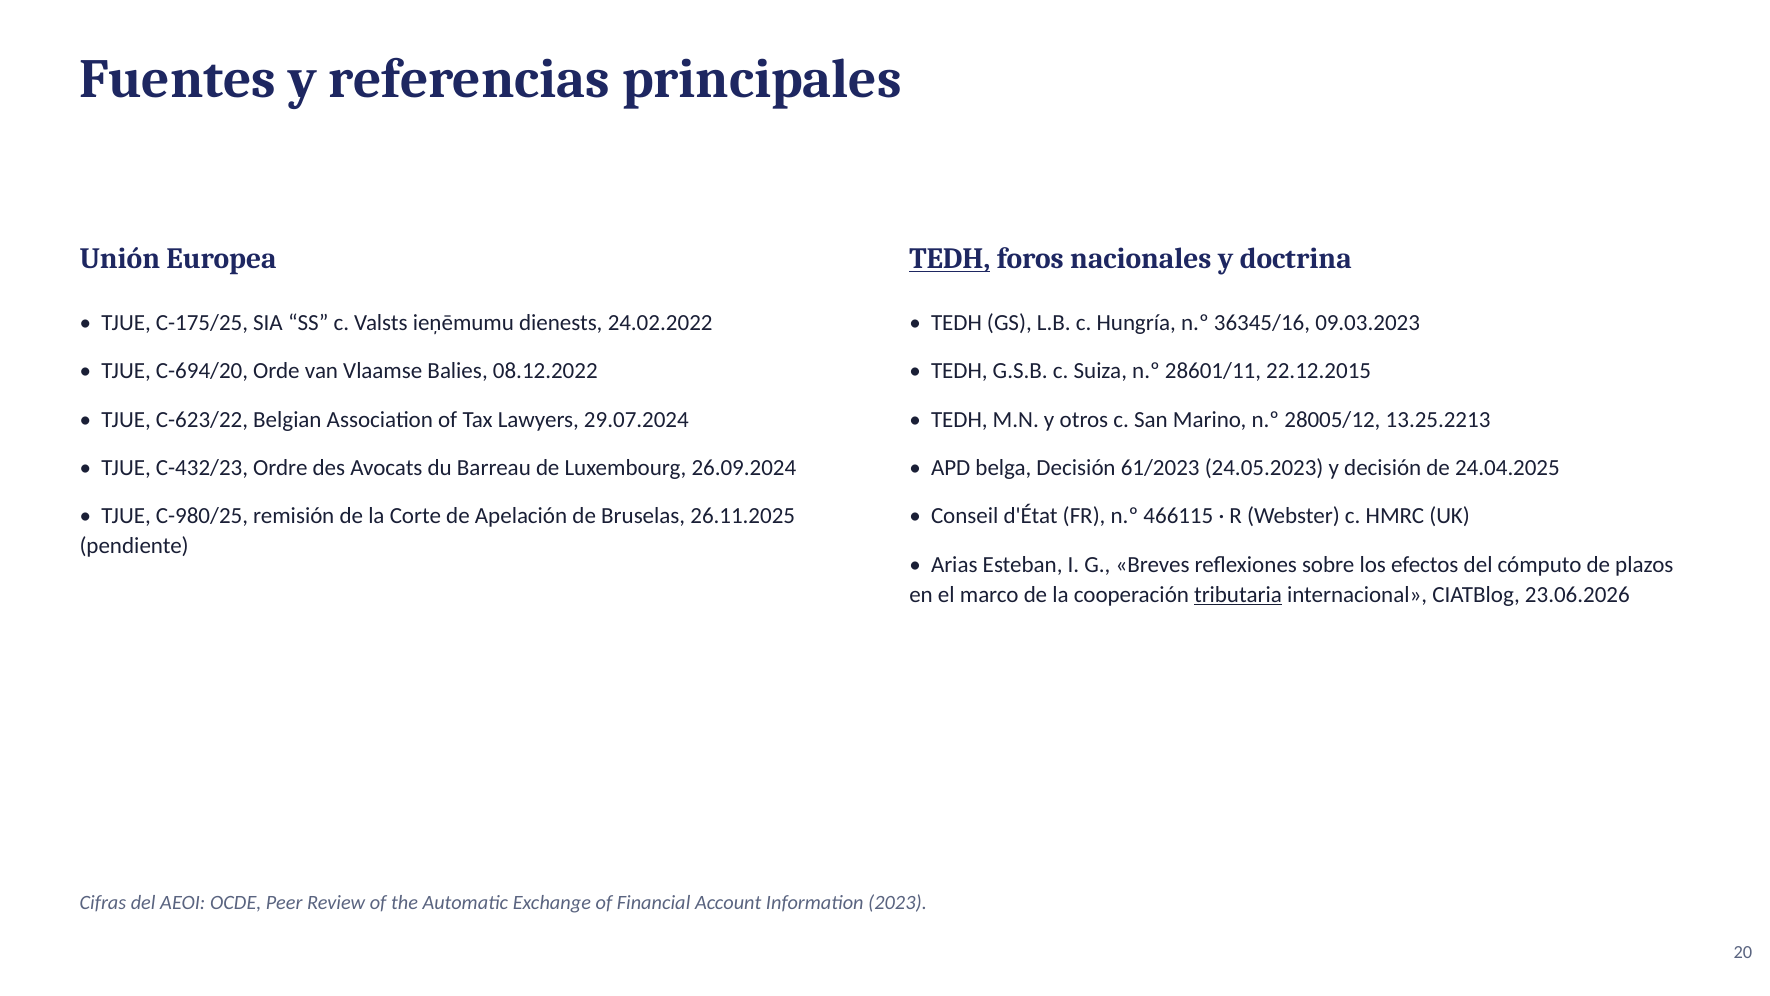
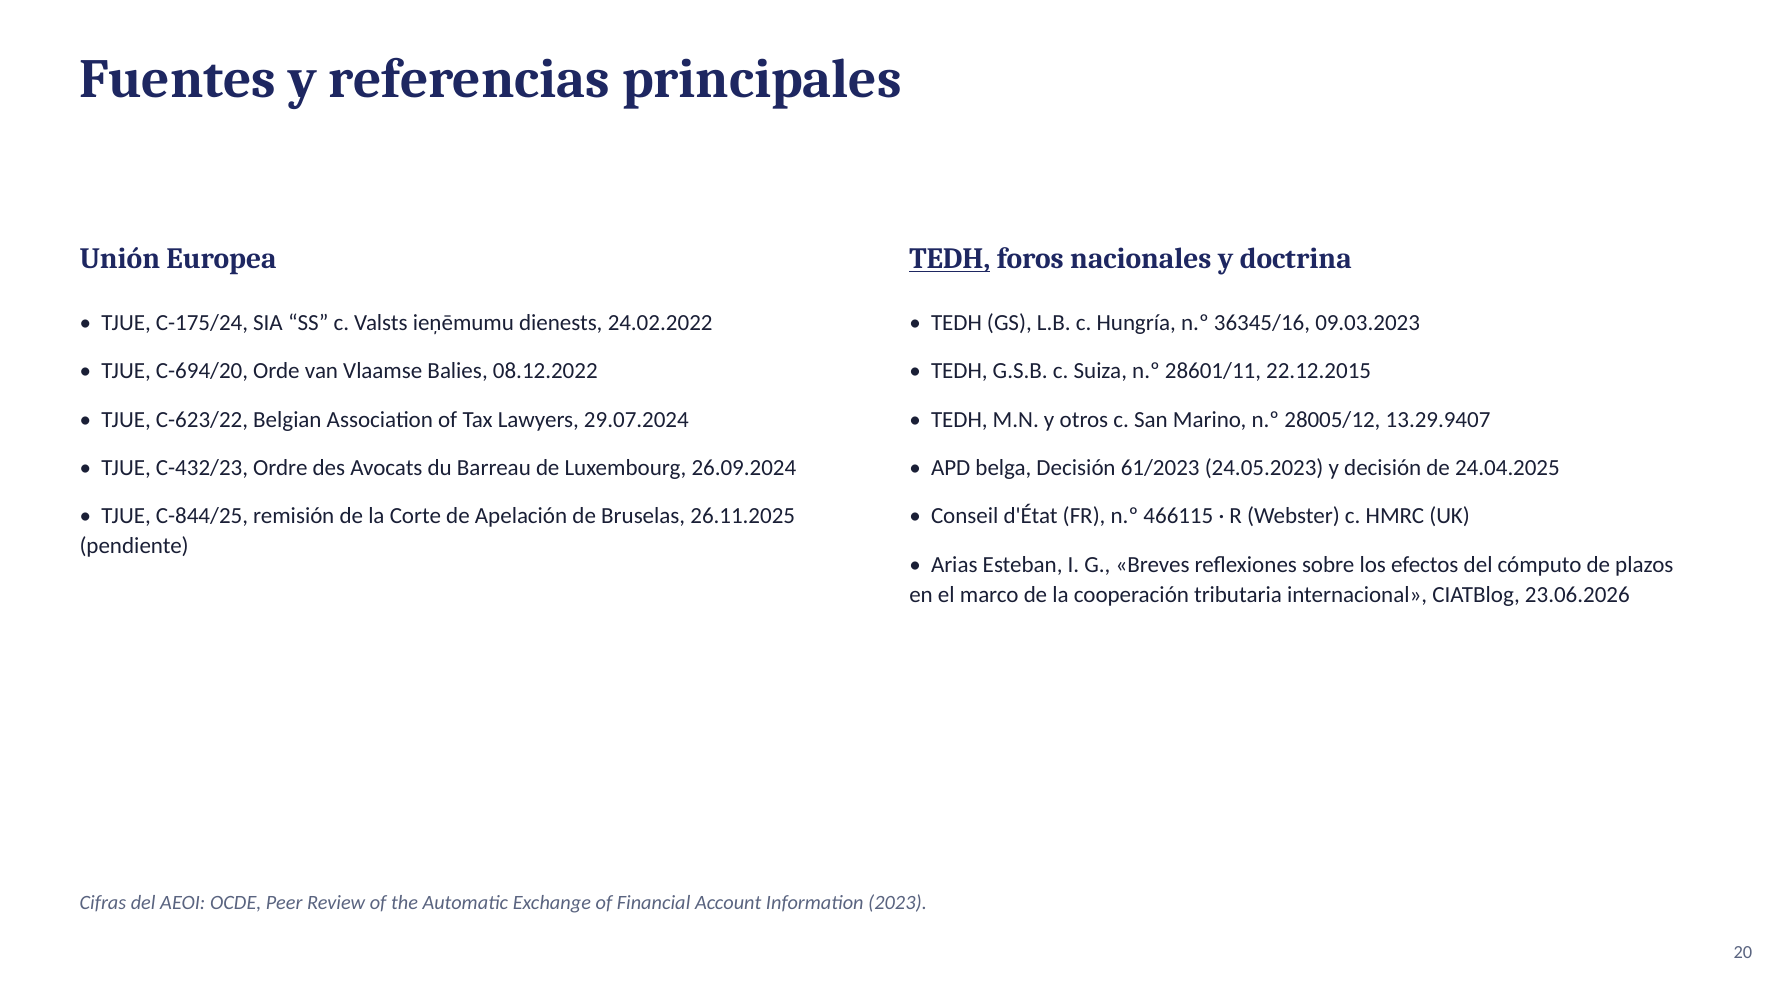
C-175/25: C-175/25 -> C-175/24
13.25.2213: 13.25.2213 -> 13.29.9407
C-980/25: C-980/25 -> C-844/25
tributaria underline: present -> none
